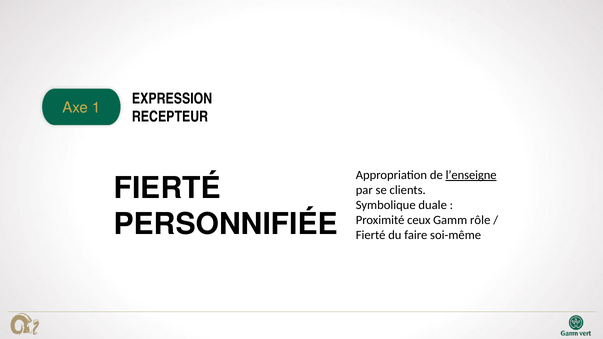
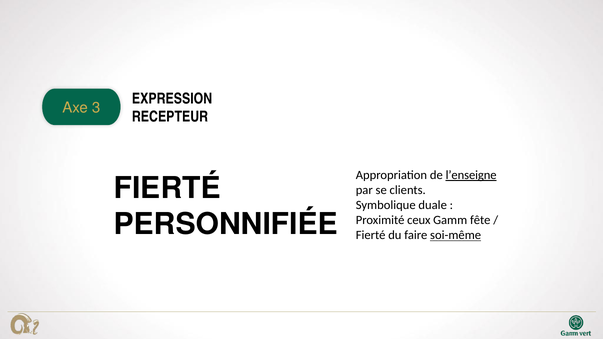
1: 1 -> 3
rôle: rôle -> fête
soi-même underline: none -> present
